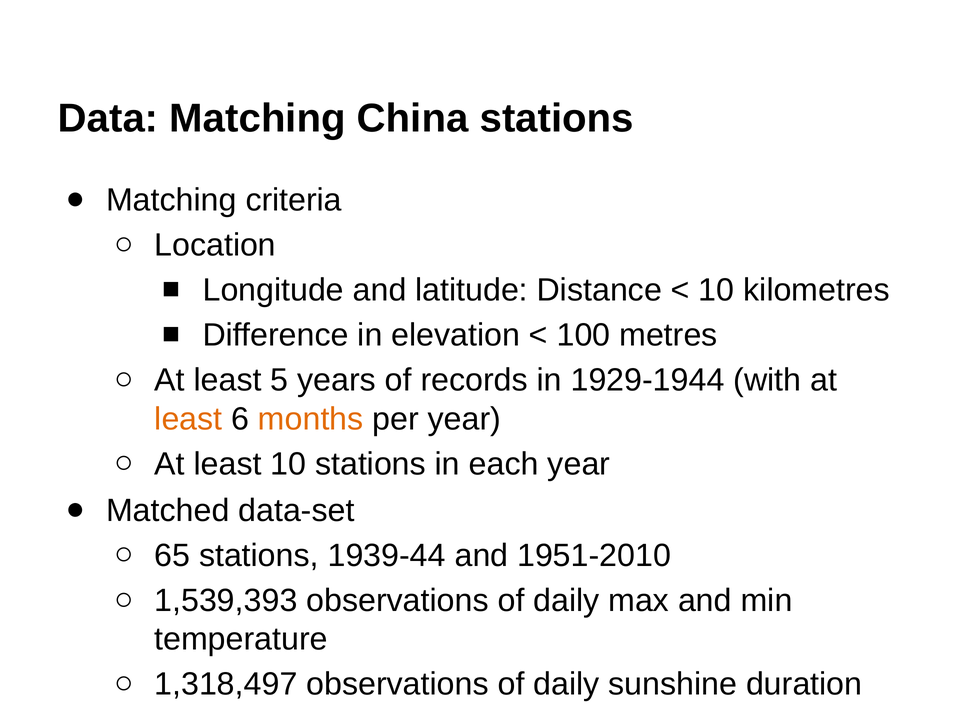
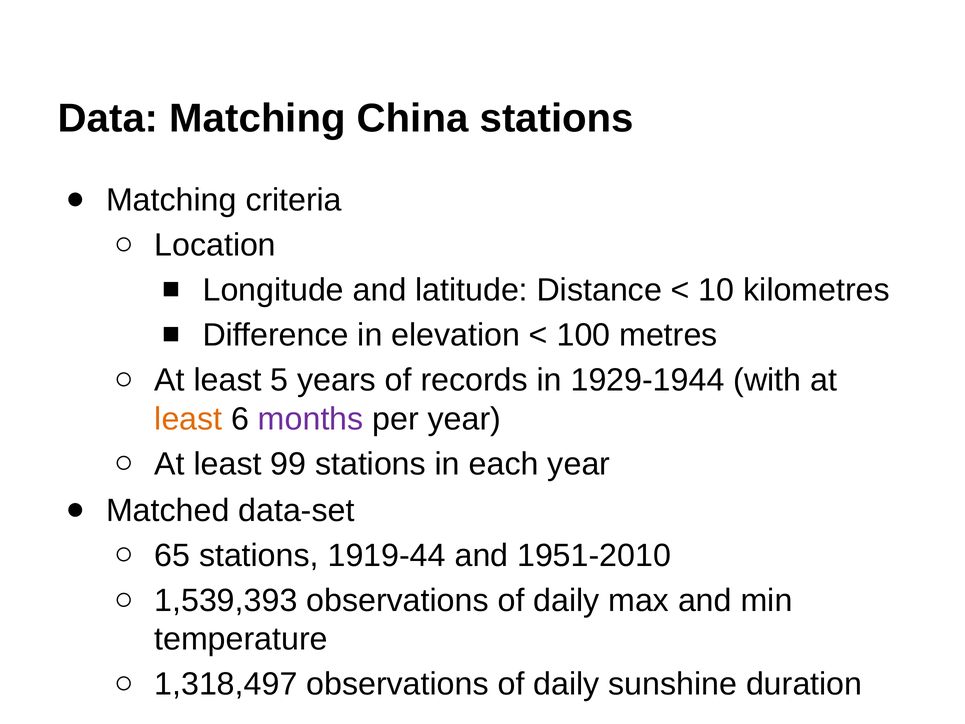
months colour: orange -> purple
least 10: 10 -> 99
1939-44: 1939-44 -> 1919-44
